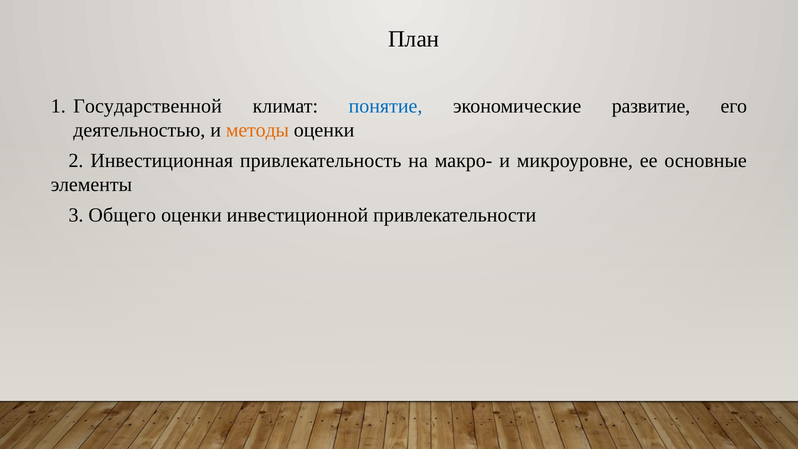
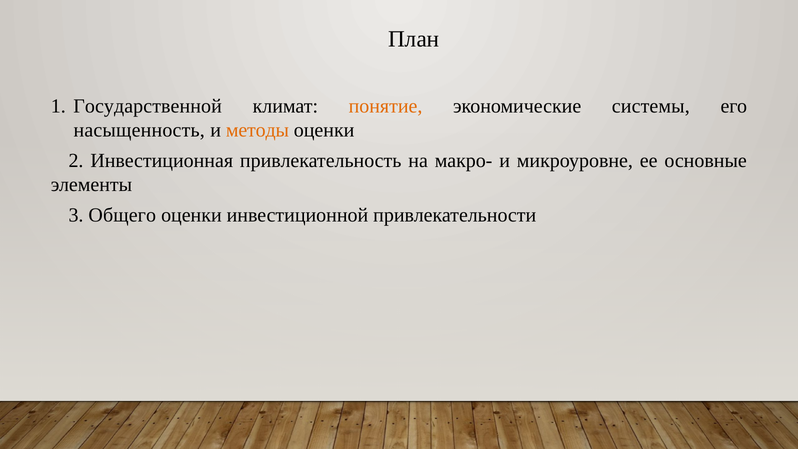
понятие colour: blue -> orange
развитие: развитие -> системы
деятельностью: деятельностью -> насыщенность
